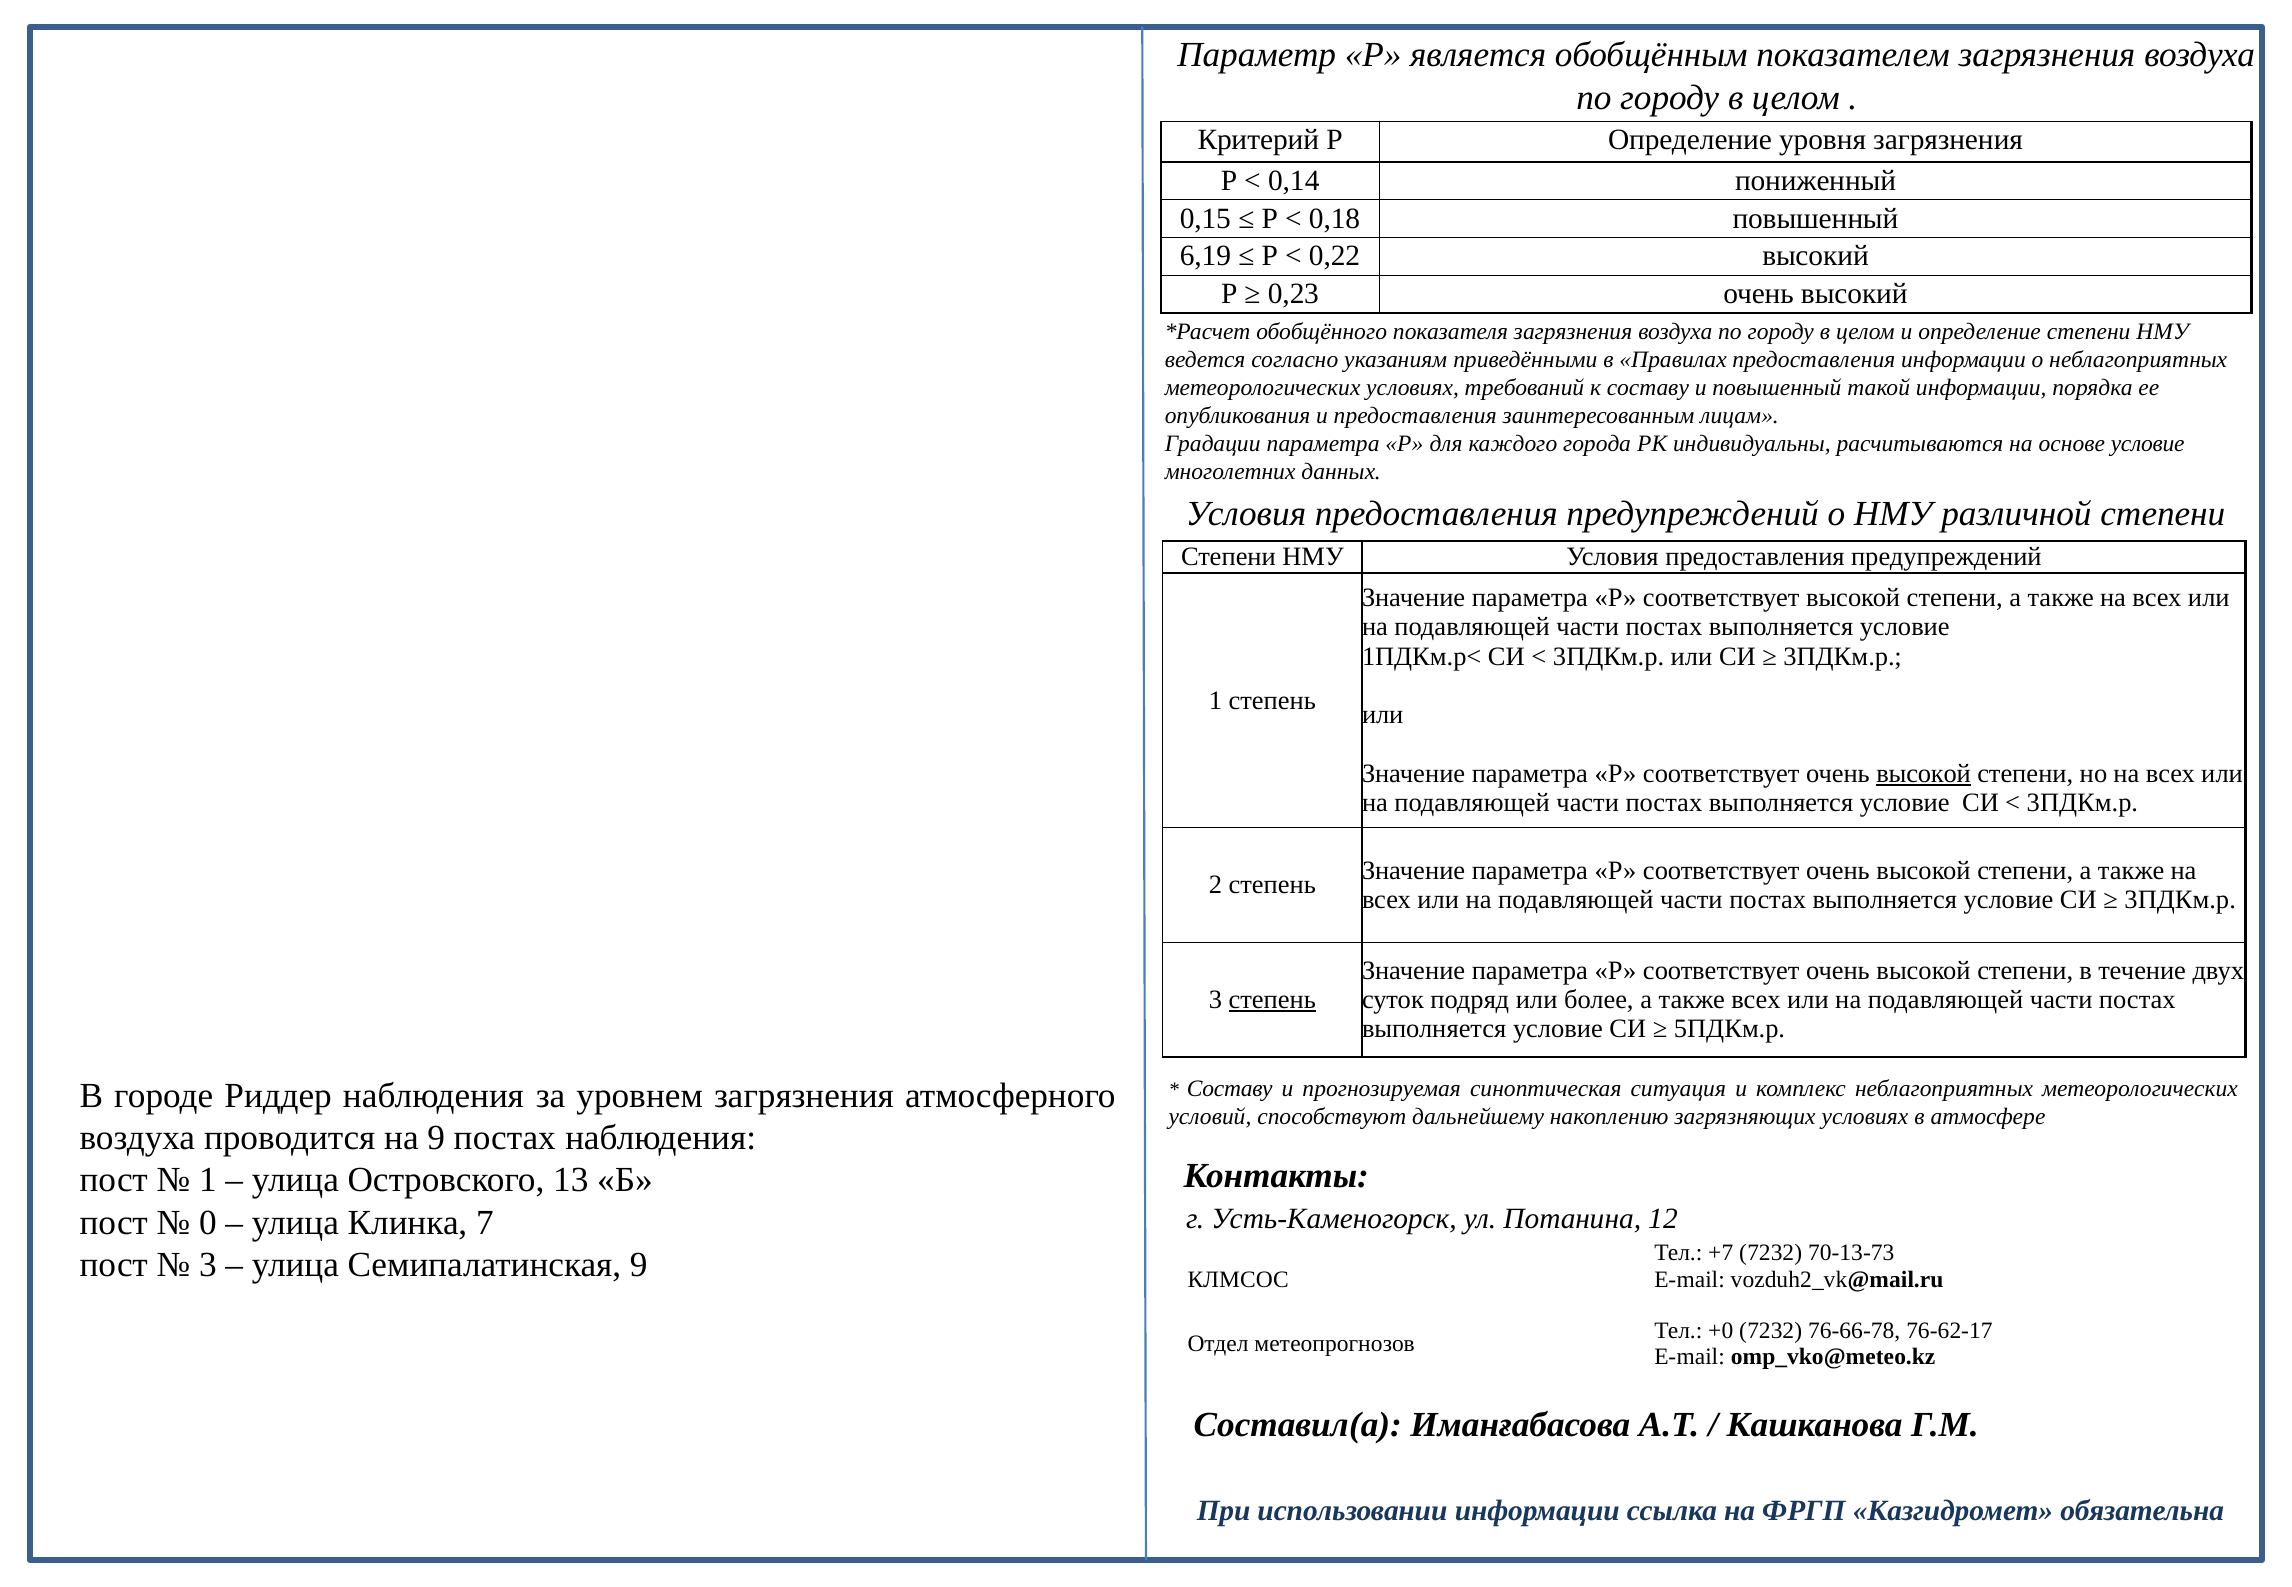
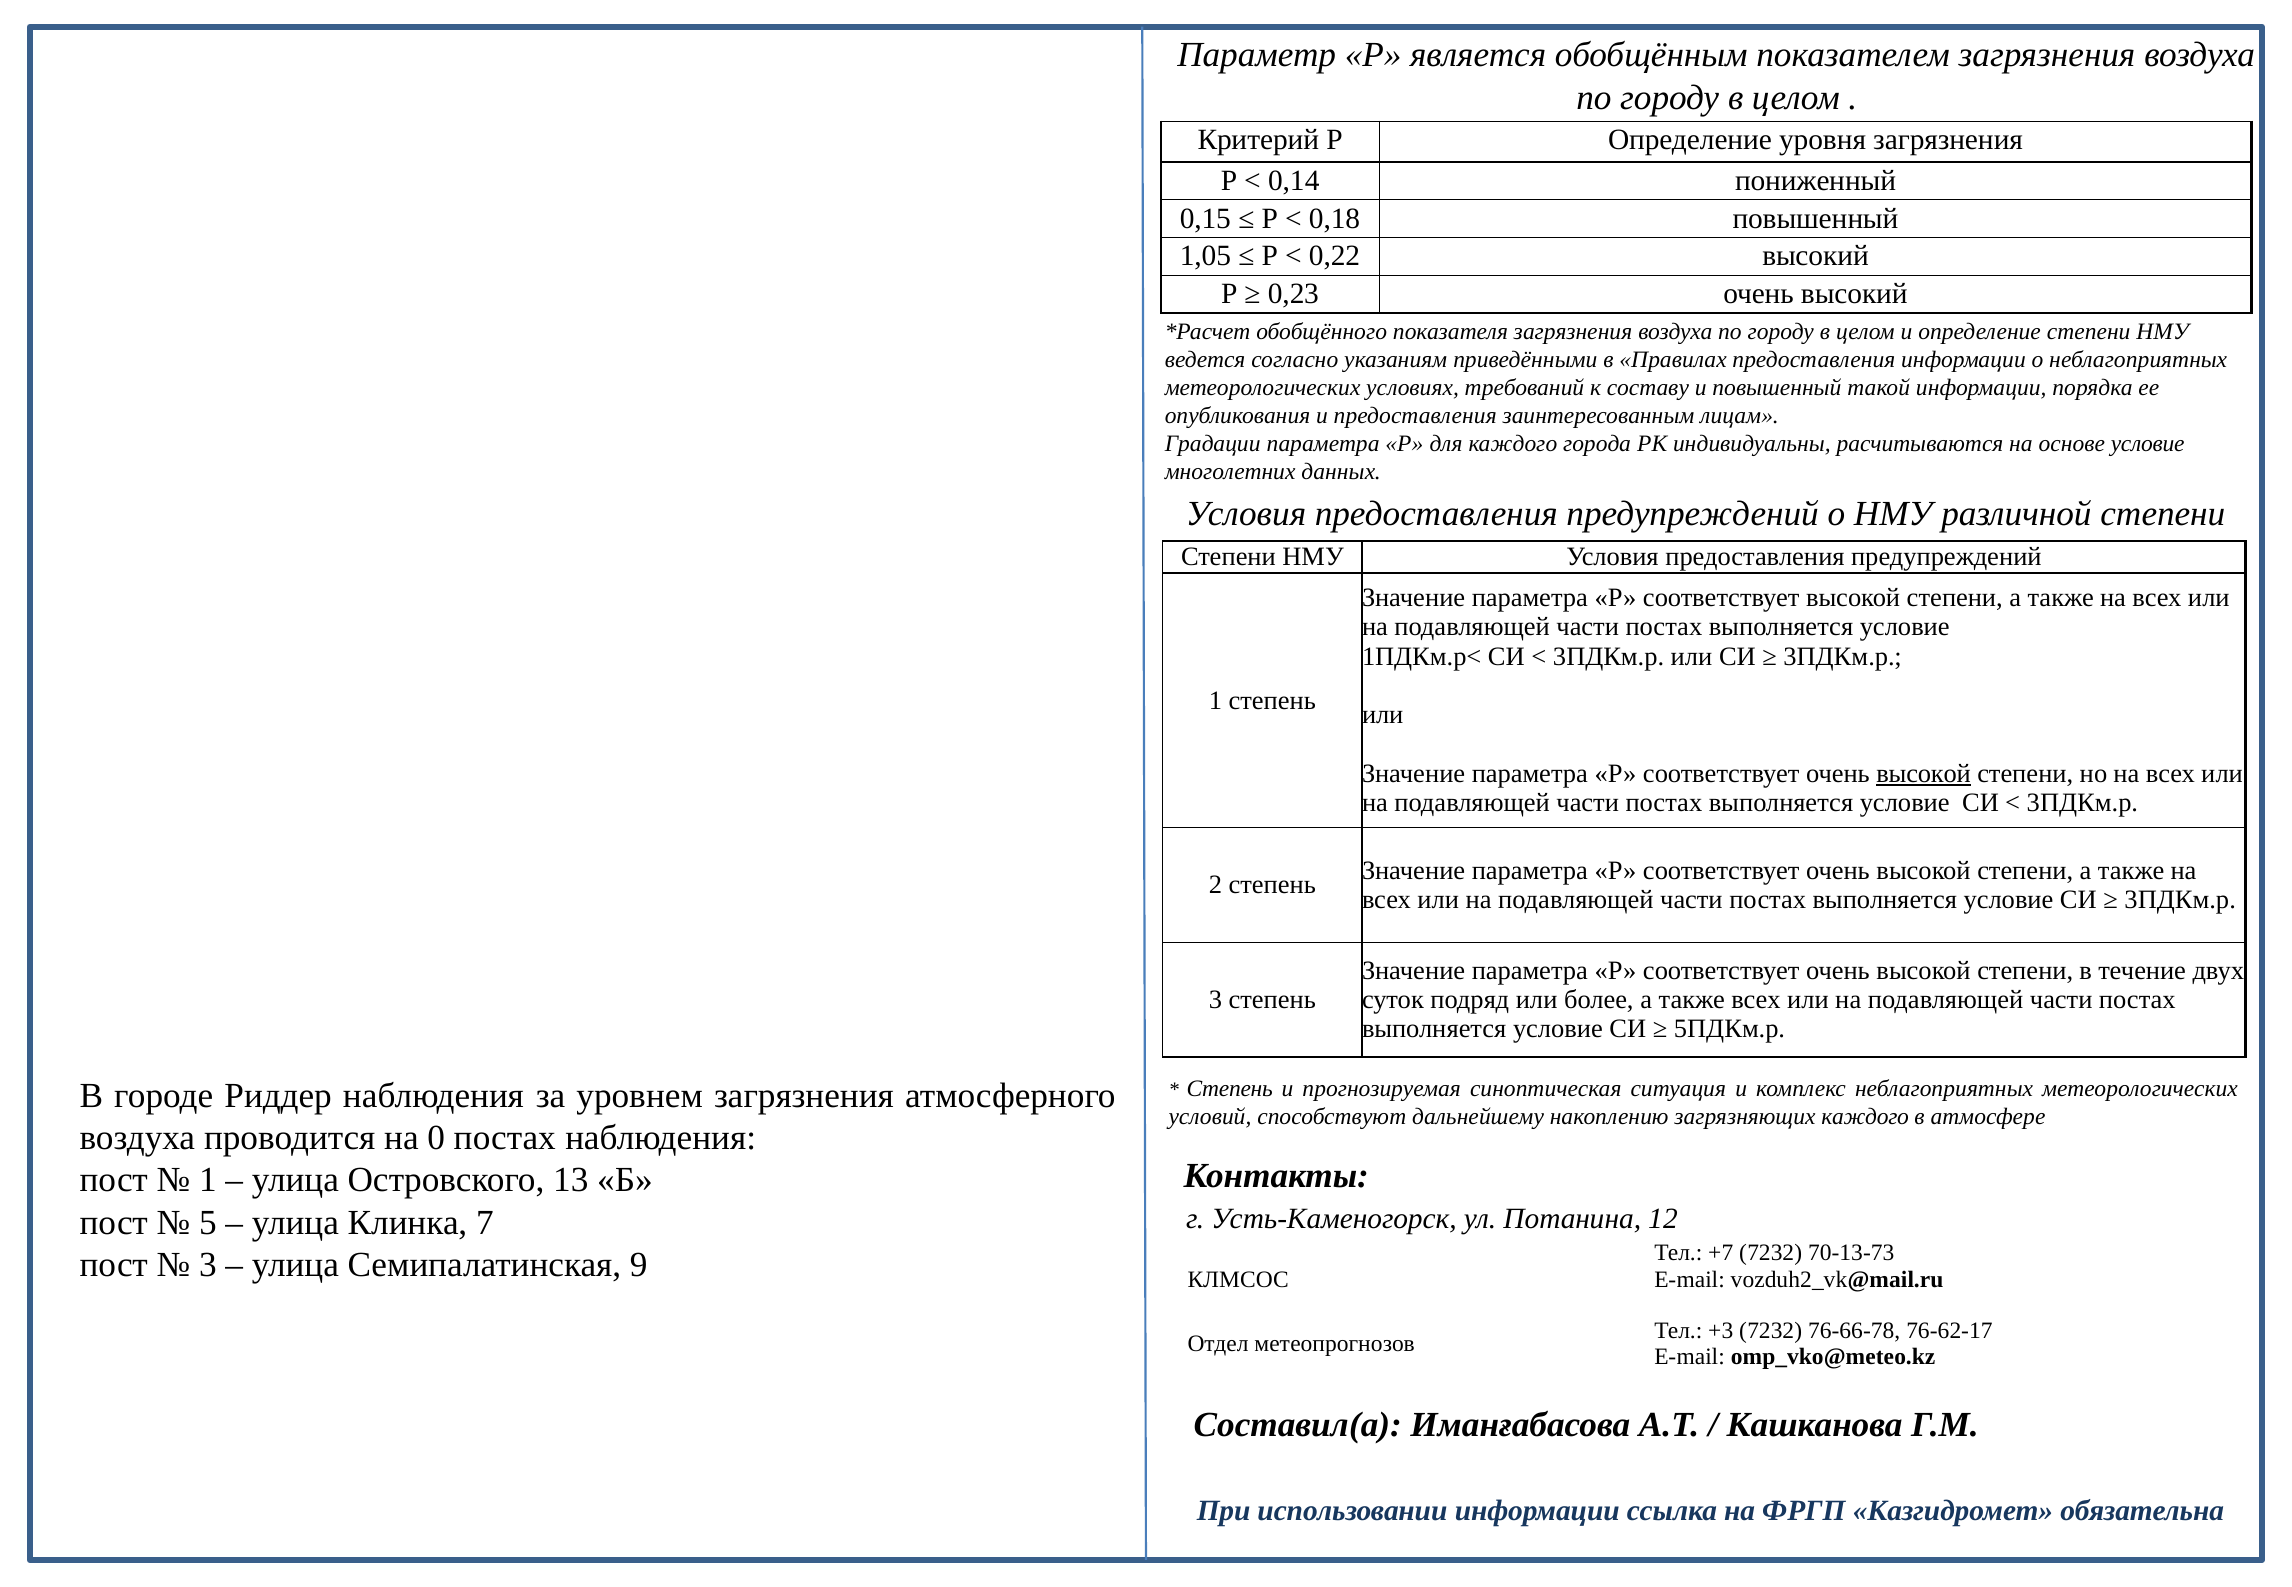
6,19: 6,19 -> 1,05
степень at (1272, 1000) underline: present -> none
Составу at (1230, 1088): Составу -> Степень
загрязняющих условиях: условиях -> каждого
на 9: 9 -> 0
0: 0 -> 5
+0: +0 -> +3
